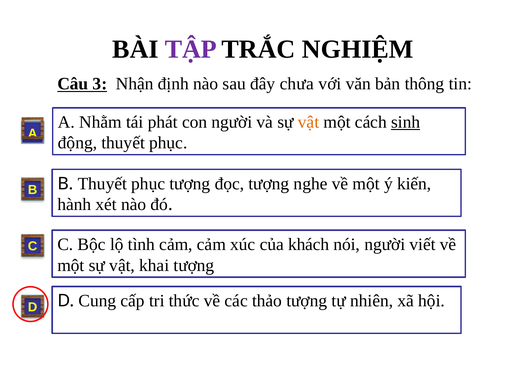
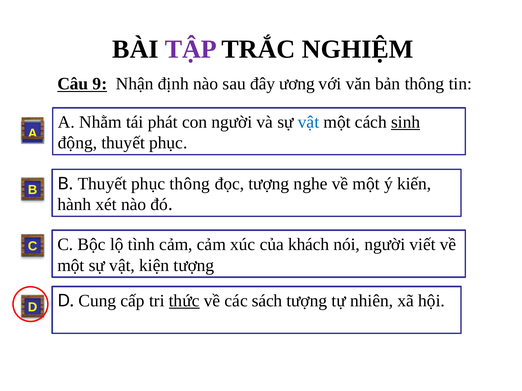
3: 3 -> 9
chưa: chưa -> ương
vật at (309, 122) colour: orange -> blue
phục tượng: tượng -> thông
khai: khai -> kiện
thức underline: none -> present
thảo: thảo -> sách
